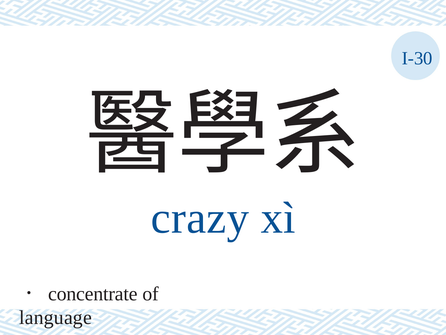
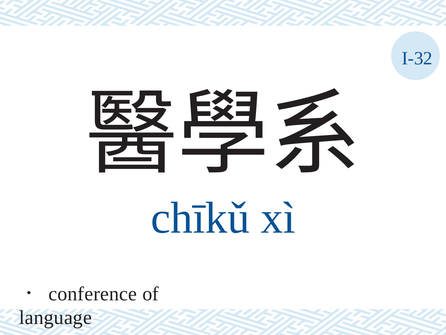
I-30: I-30 -> I-32
crazy: crazy -> chīkǔ
concentrate: concentrate -> conference
